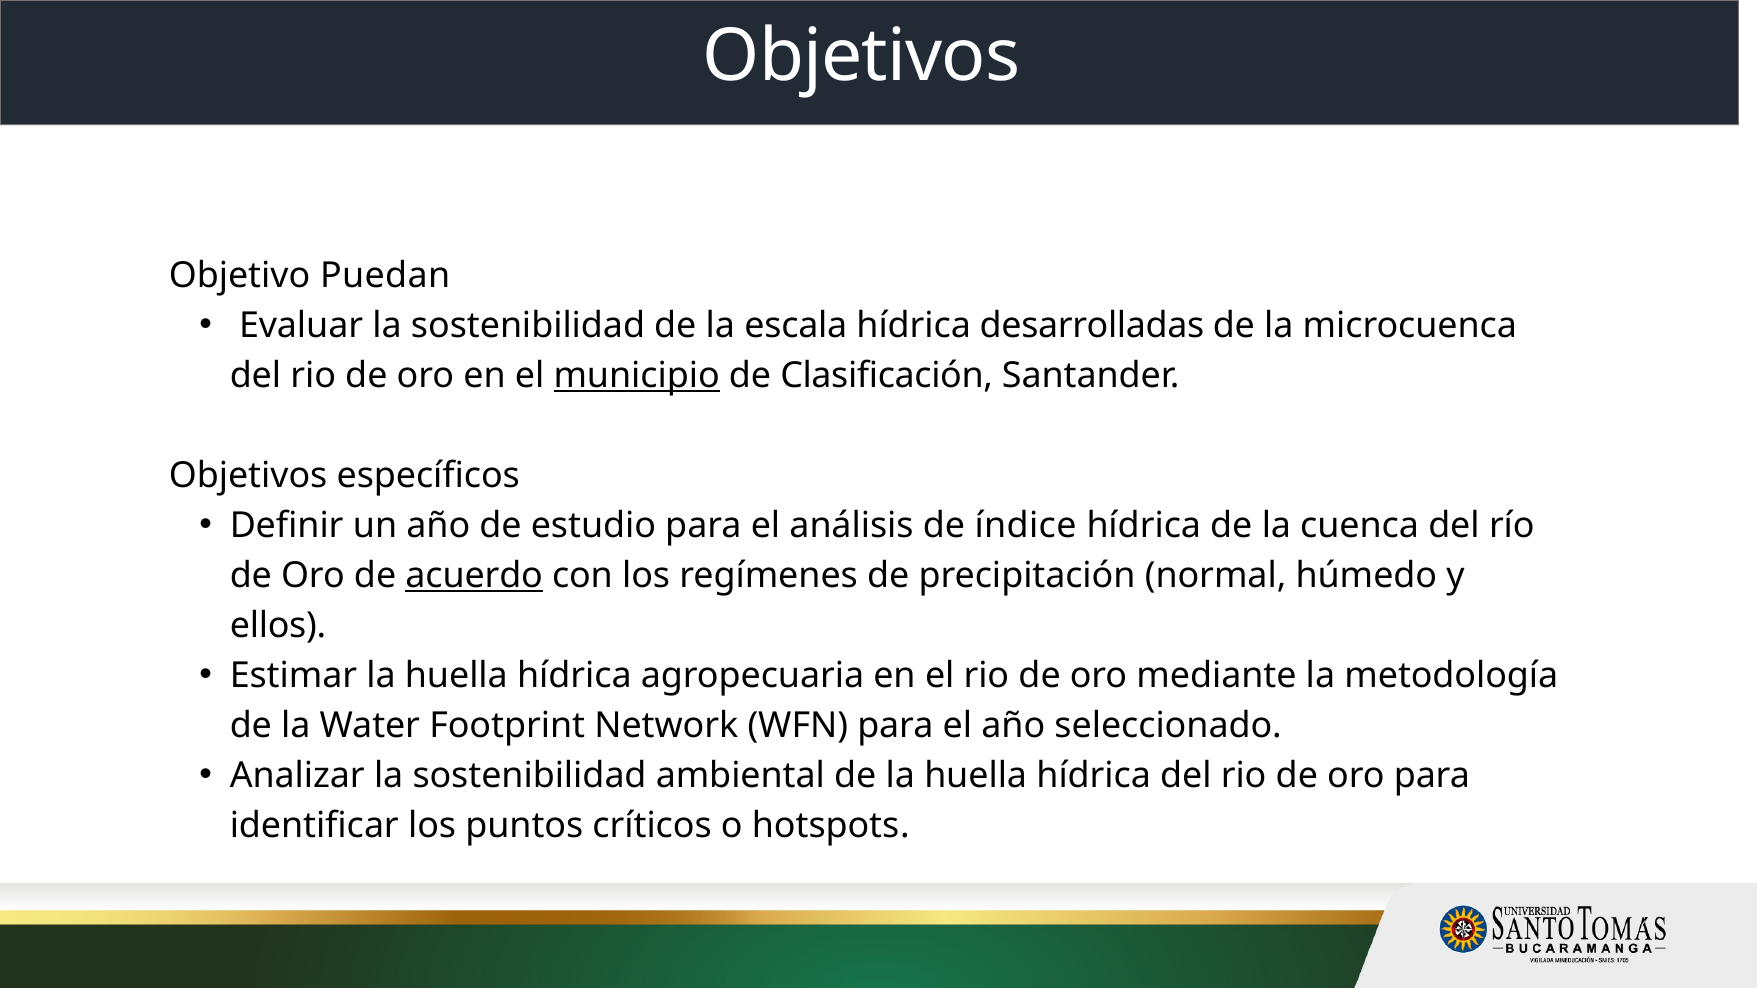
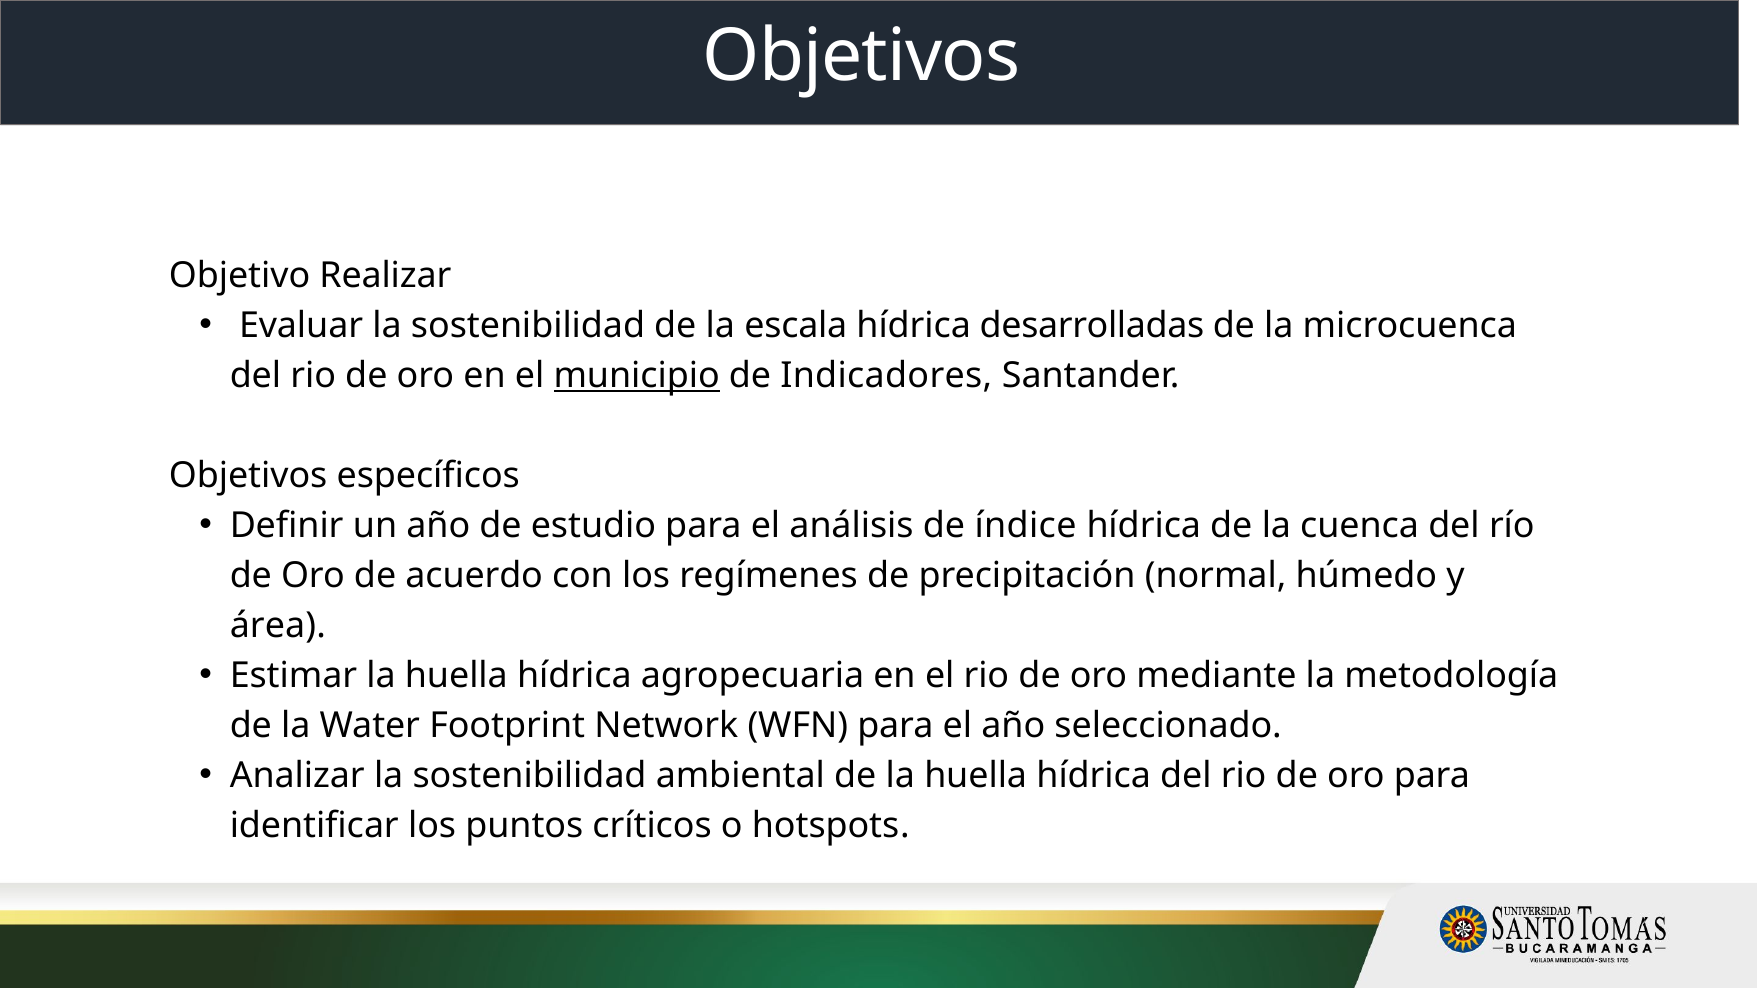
Puedan: Puedan -> Realizar
Clasificación: Clasificación -> Indicadores
acuerdo underline: present -> none
ellos: ellos -> área
